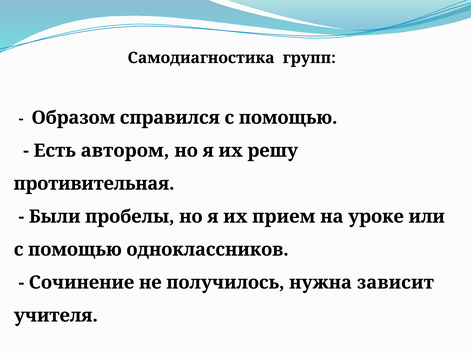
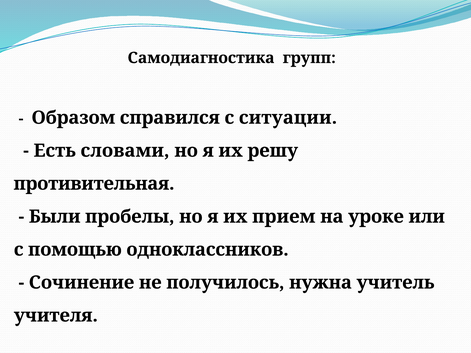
справился с помощью: помощью -> ситуации
автором: автором -> словами
зависит: зависит -> учитель
